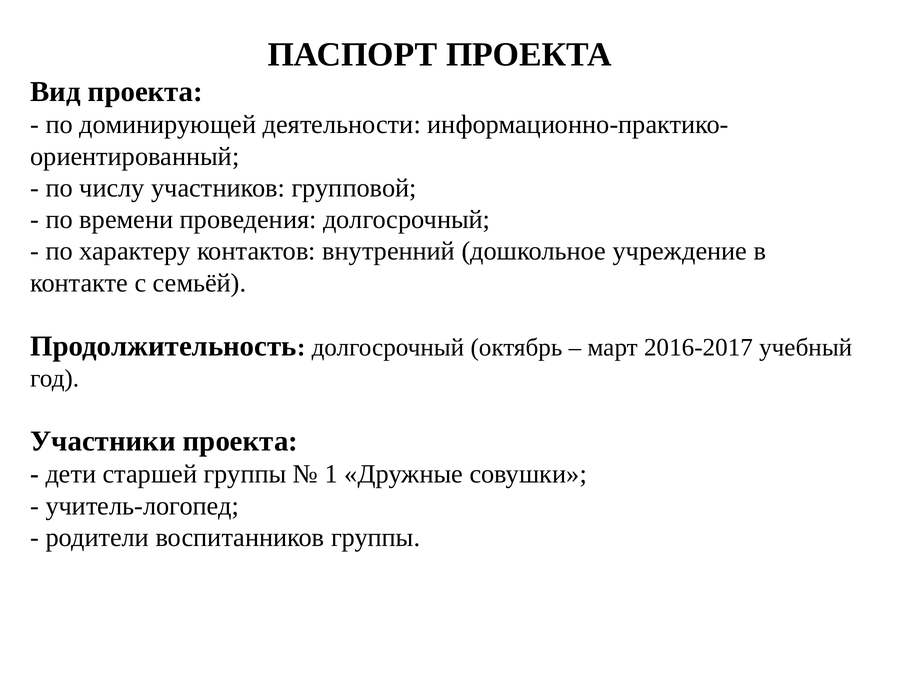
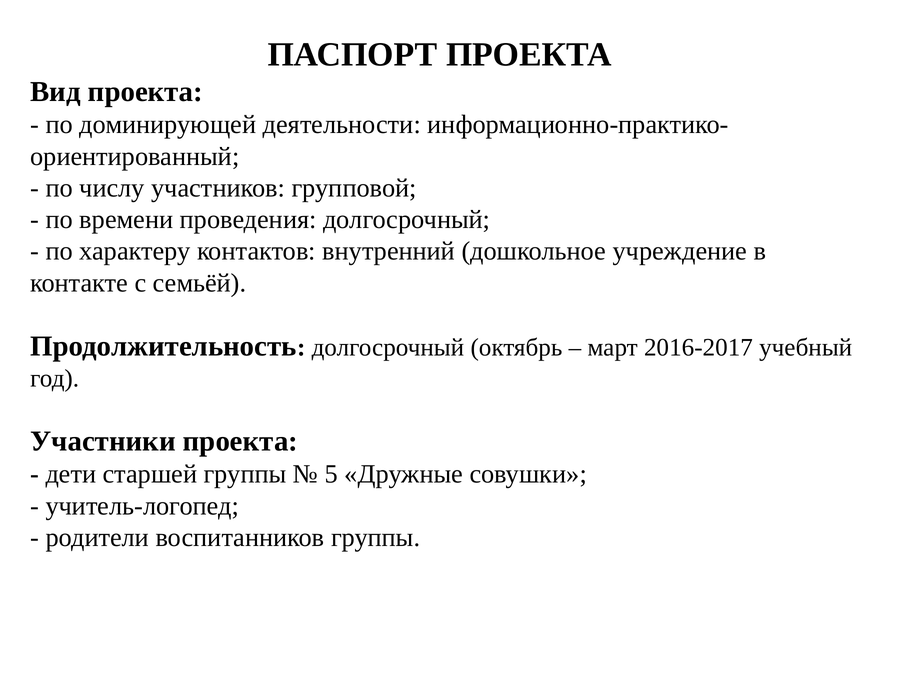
1: 1 -> 5
